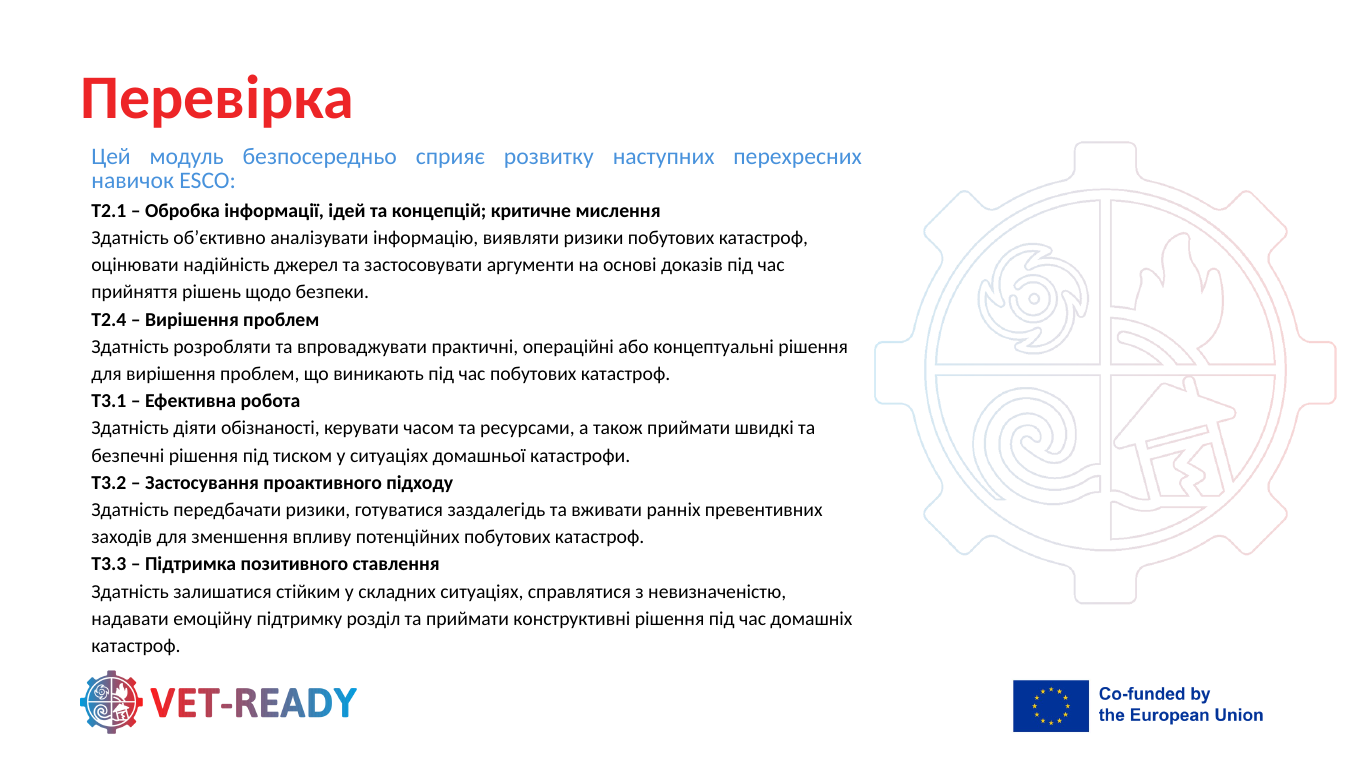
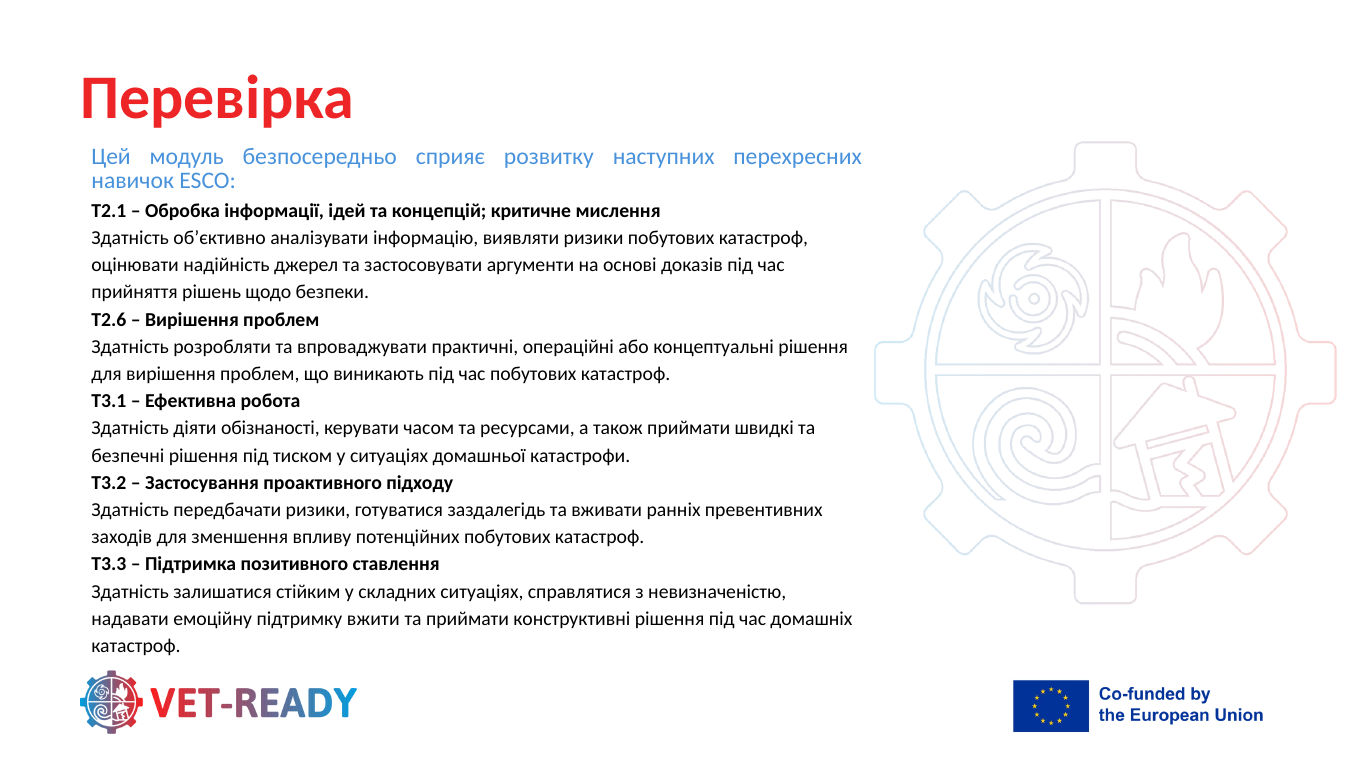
T2.4: T2.4 -> T2.6
розділ: розділ -> вжити
